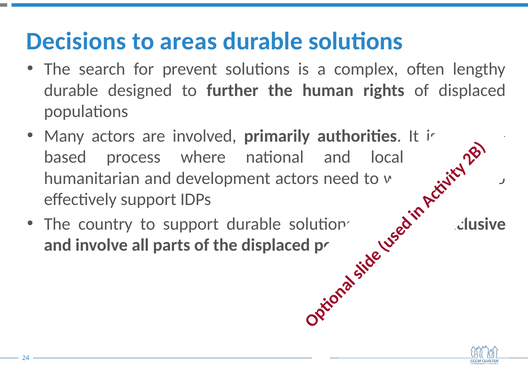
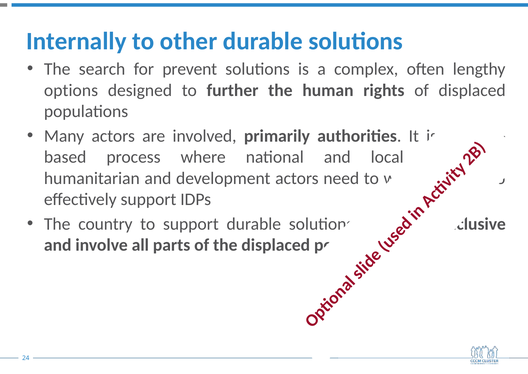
Decisions: Decisions -> Internally
areas: areas -> other
durable at (71, 90): durable -> options
